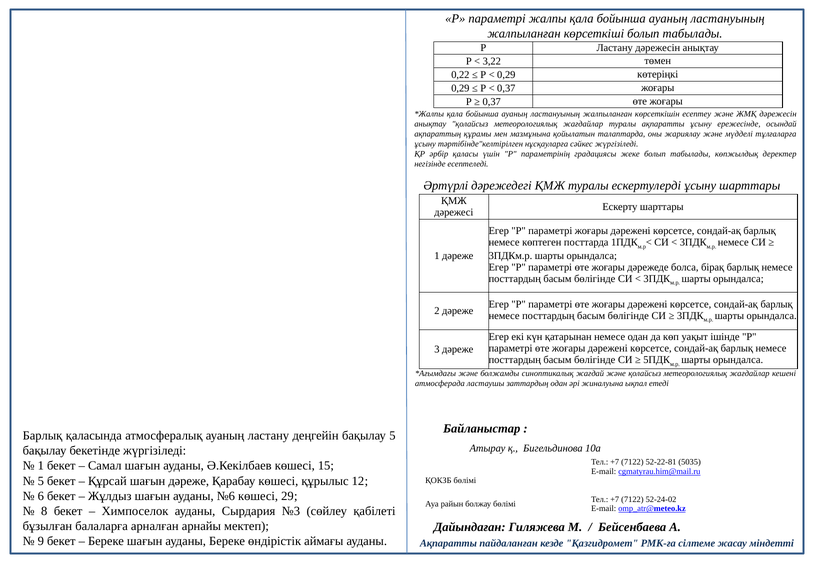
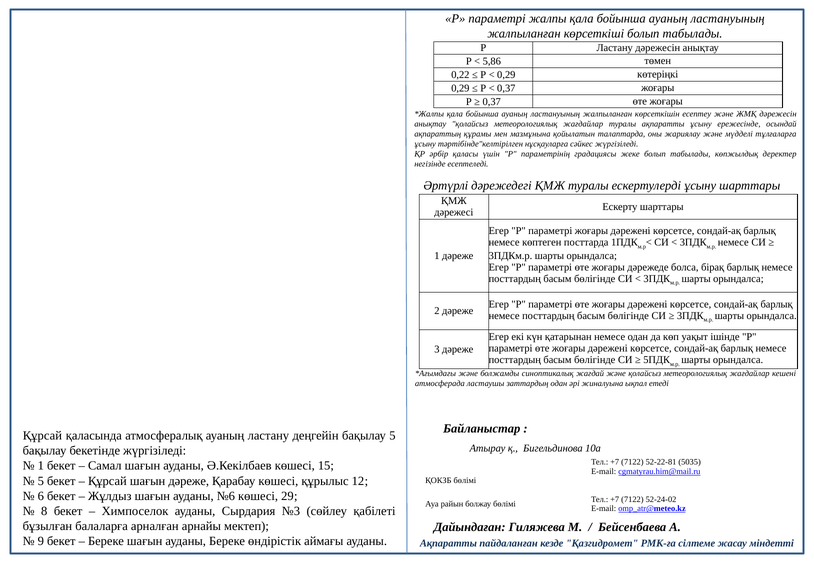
3,22: 3,22 -> 5,86
Барлық at (42, 436): Барлық -> Құрсай
